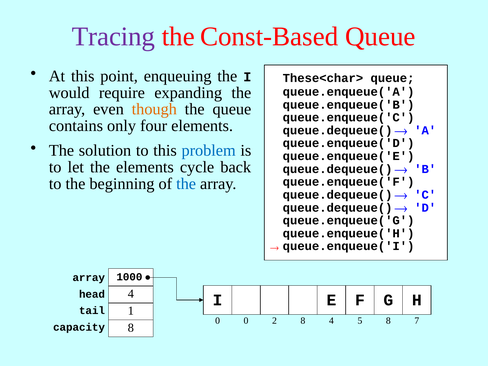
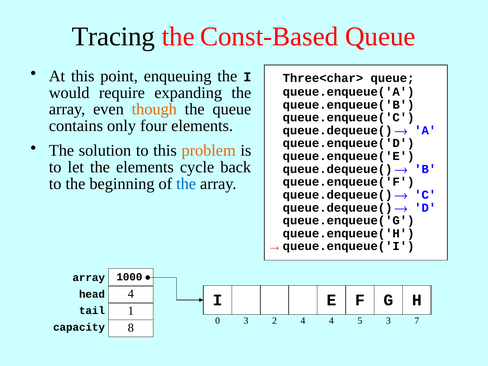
Tracing colour: purple -> black
These<char>: These<char> -> Three<char>
problem colour: blue -> orange
0 0: 0 -> 3
2 8: 8 -> 4
5 8: 8 -> 3
